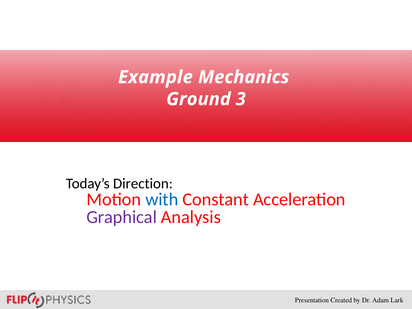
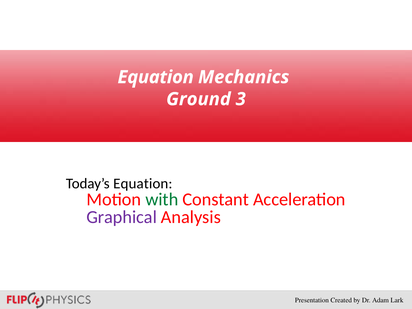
Example at (155, 77): Example -> Equation
Today’s Direction: Direction -> Equation
with colour: blue -> green
